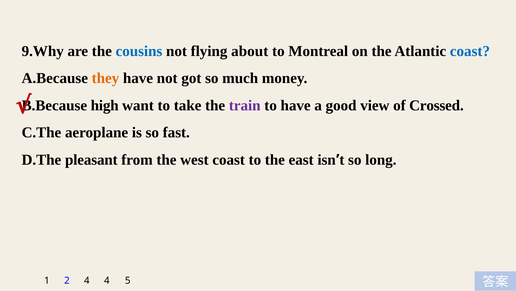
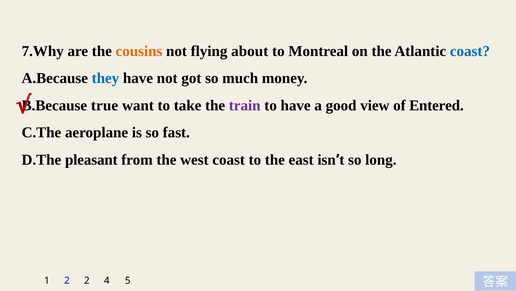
9.Why: 9.Why -> 7.Why
cousins colour: blue -> orange
they colour: orange -> blue
high: high -> true
Crossed: Crossed -> Entered
2 4: 4 -> 2
